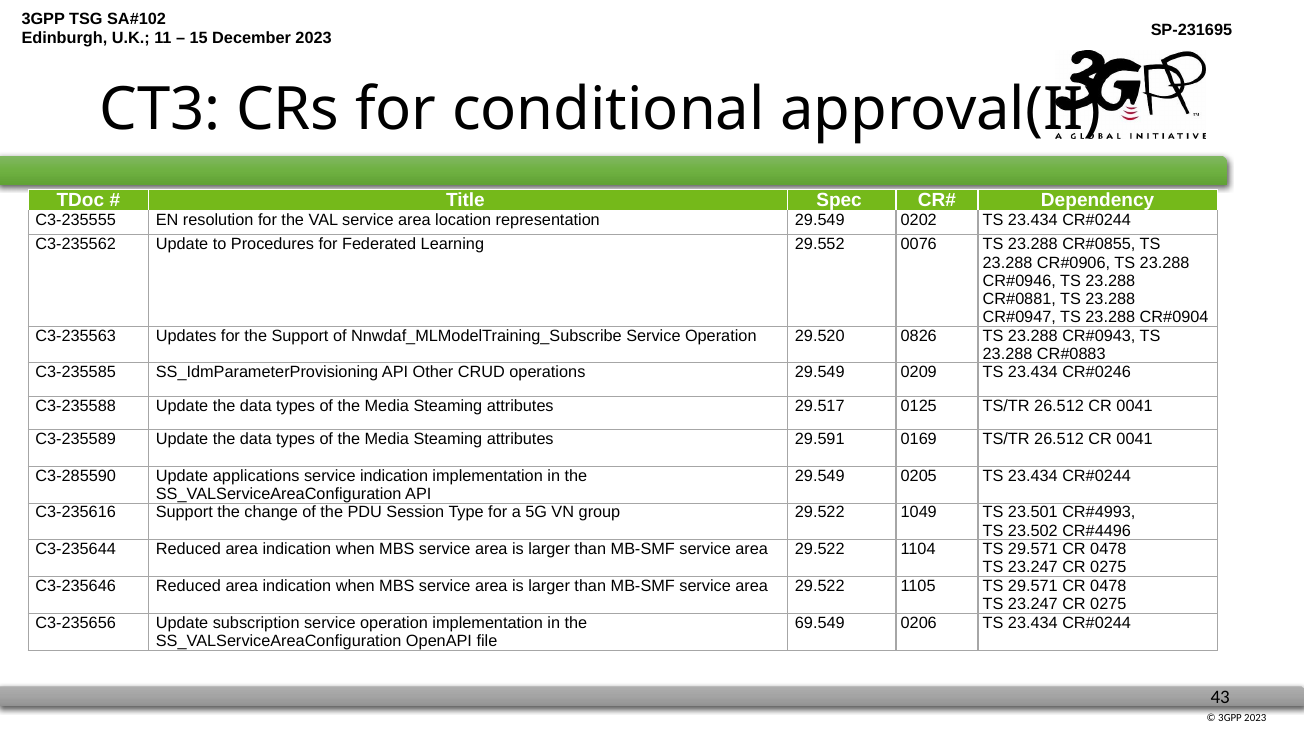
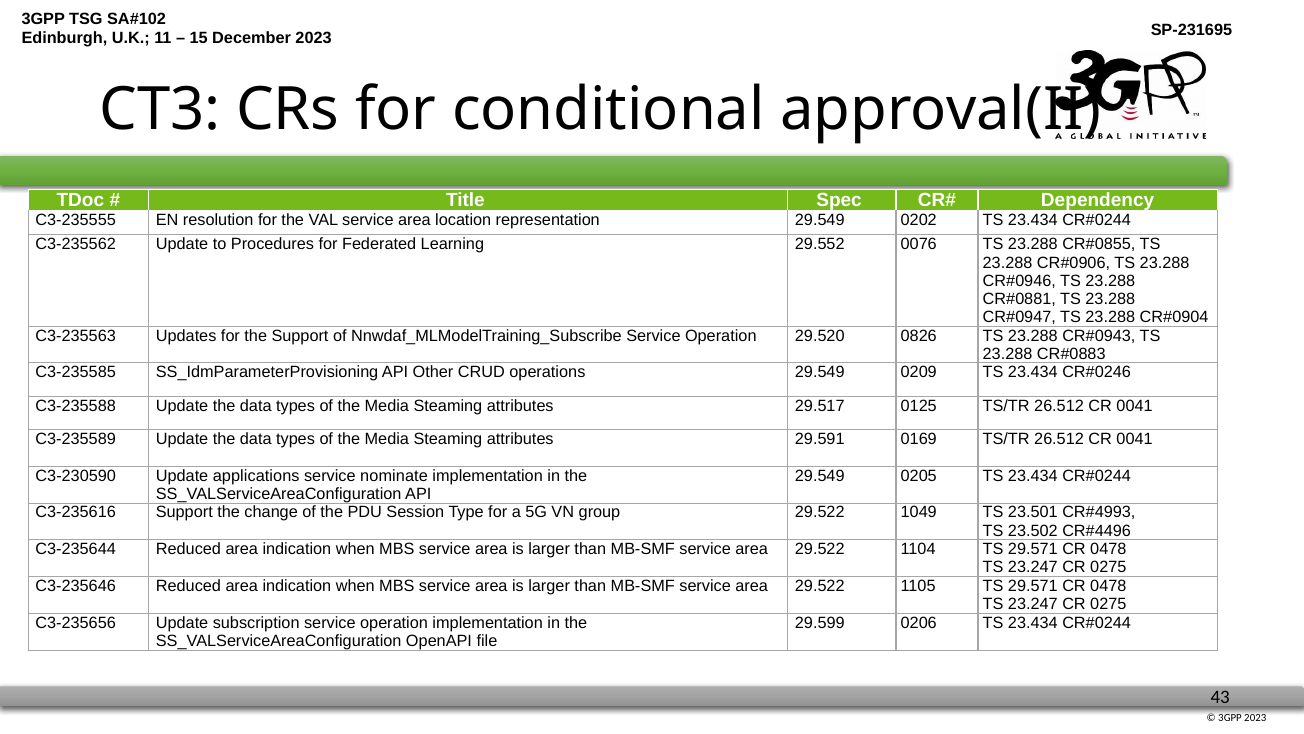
C3-285590: C3-285590 -> C3-230590
service indication: indication -> nominate
69.549: 69.549 -> 29.599
